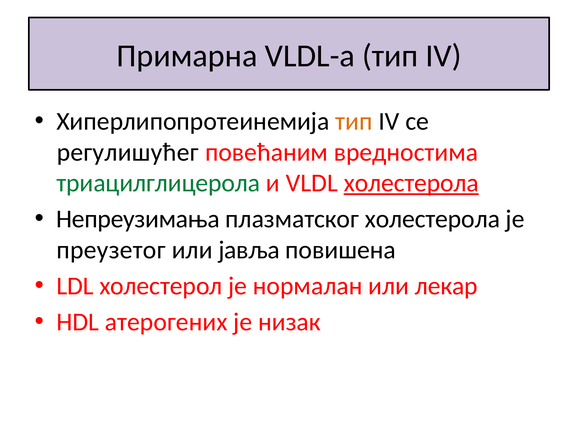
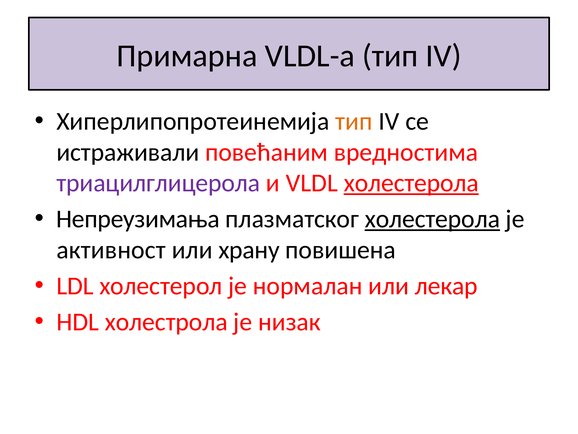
регулишућег: регулишућег -> истраживали
триацилглицерола colour: green -> purple
холестерола at (432, 219) underline: none -> present
преузетог: преузетог -> активност
јавља: јавља -> храну
атерогених: атерогених -> холестрола
